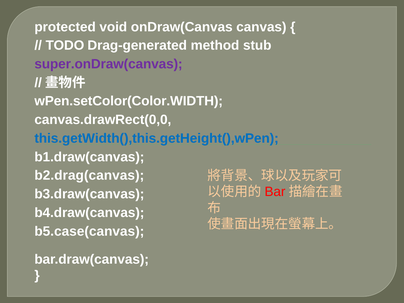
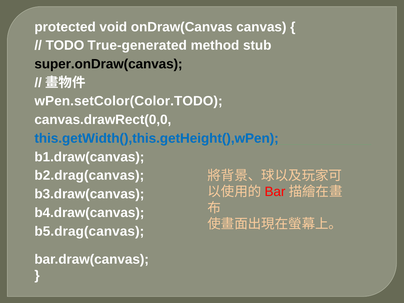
Drag-generated: Drag-generated -> True-generated
super.onDraw(canvas colour: purple -> black
wPen.setColor(Color.WIDTH: wPen.setColor(Color.WIDTH -> wPen.setColor(Color.TODO
b5.case(canvas: b5.case(canvas -> b5.drag(canvas
